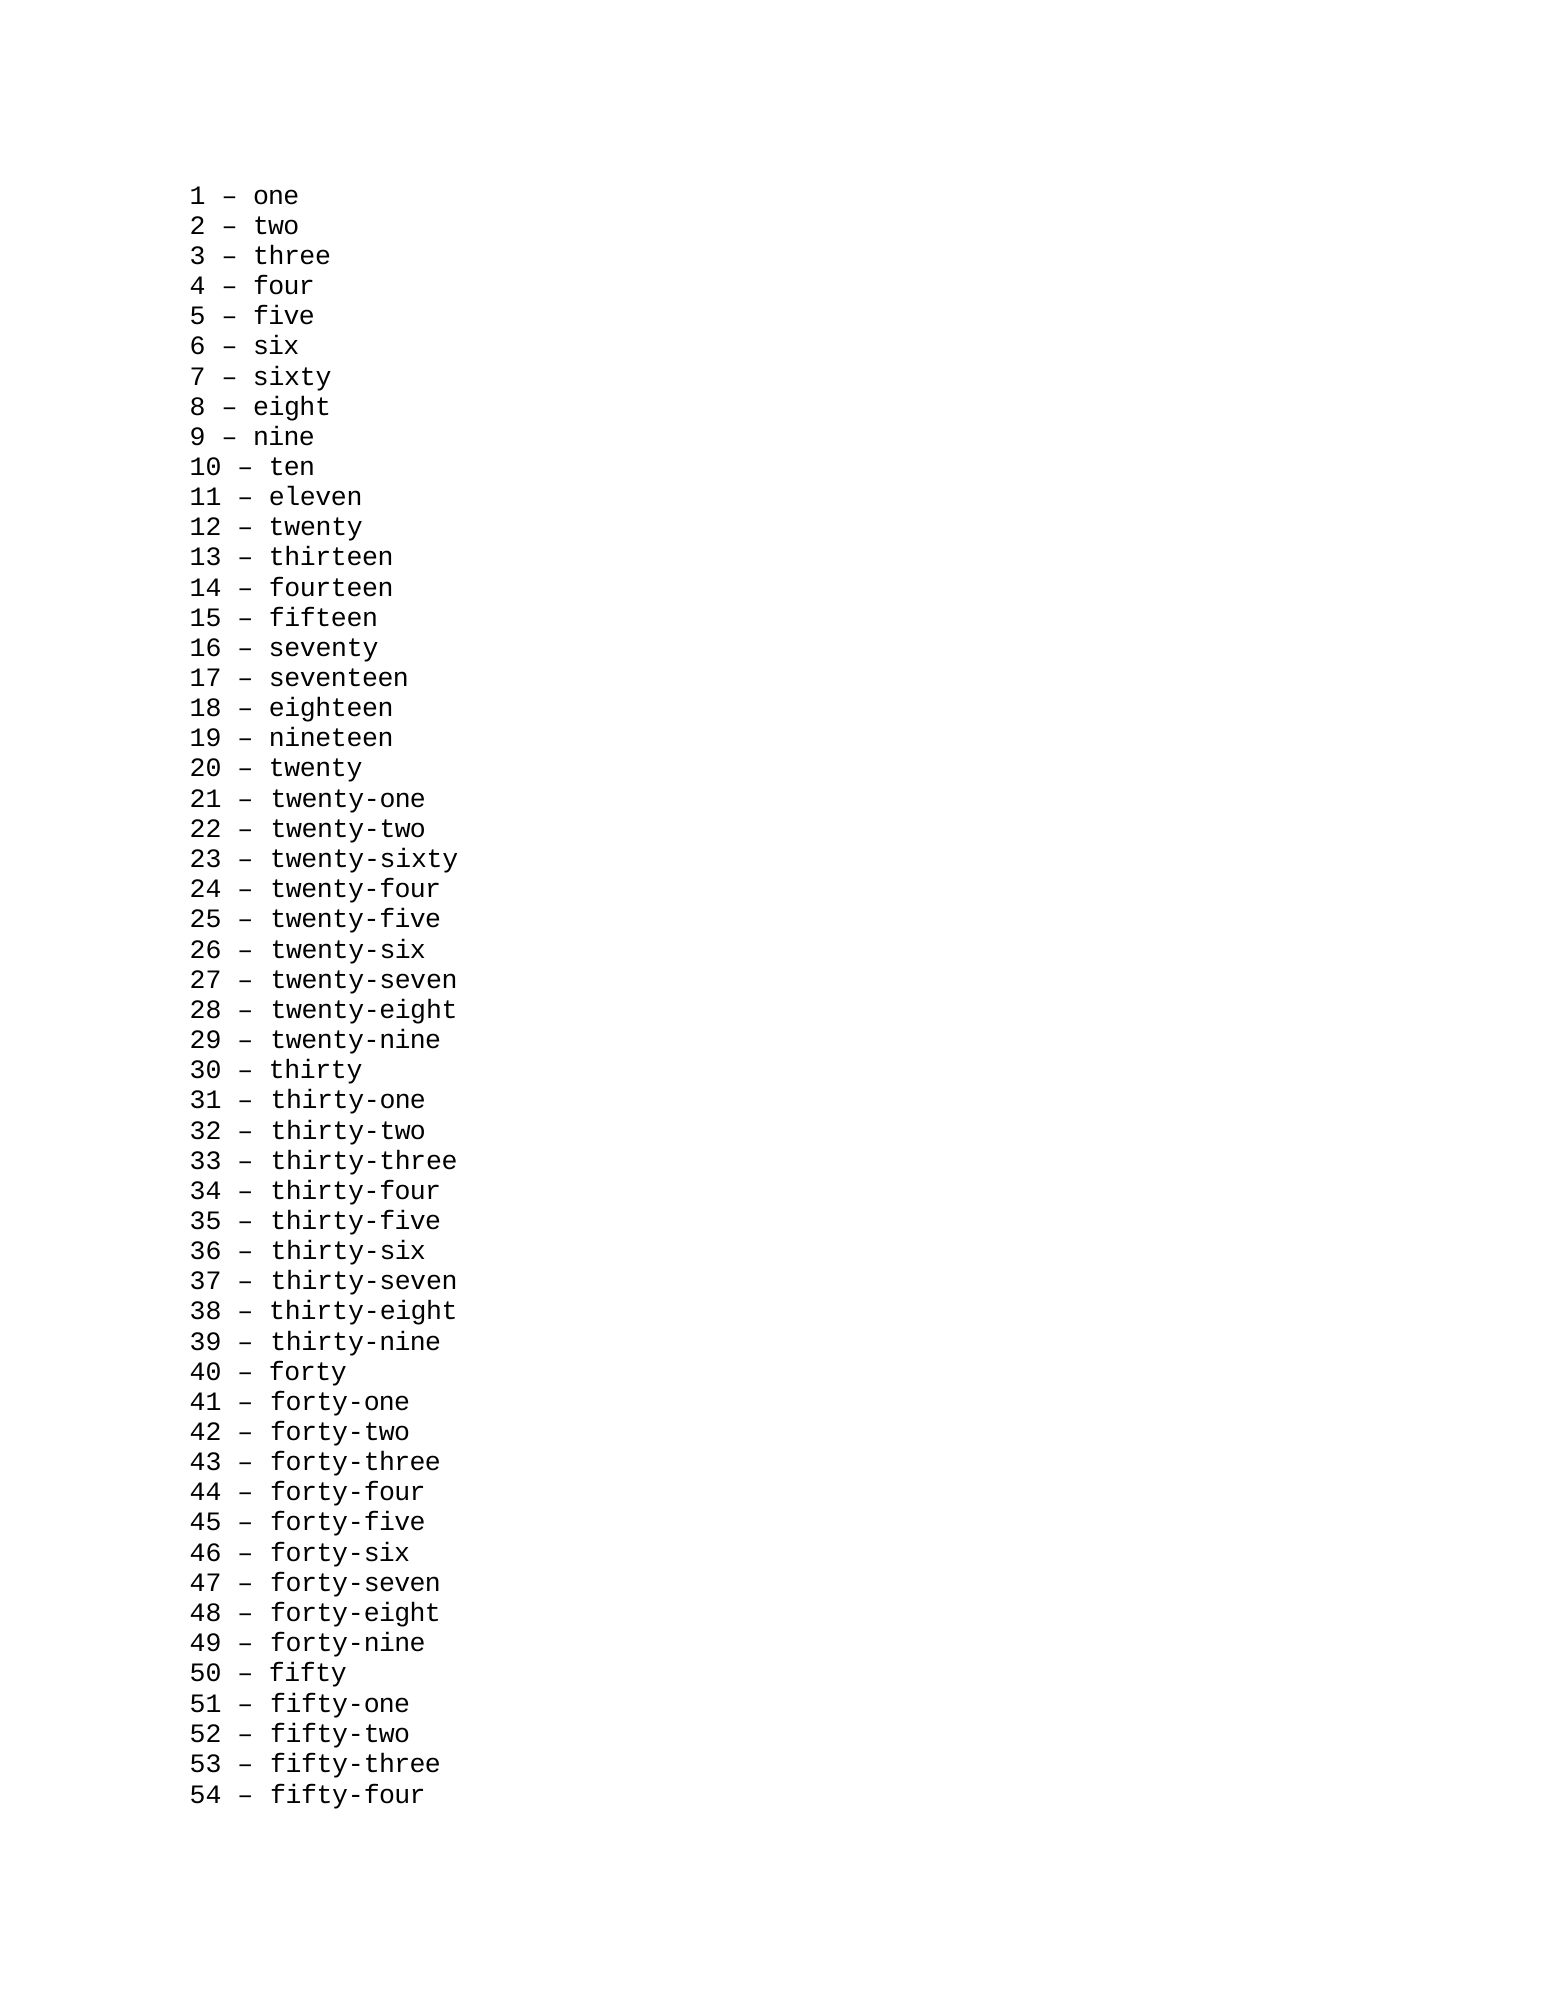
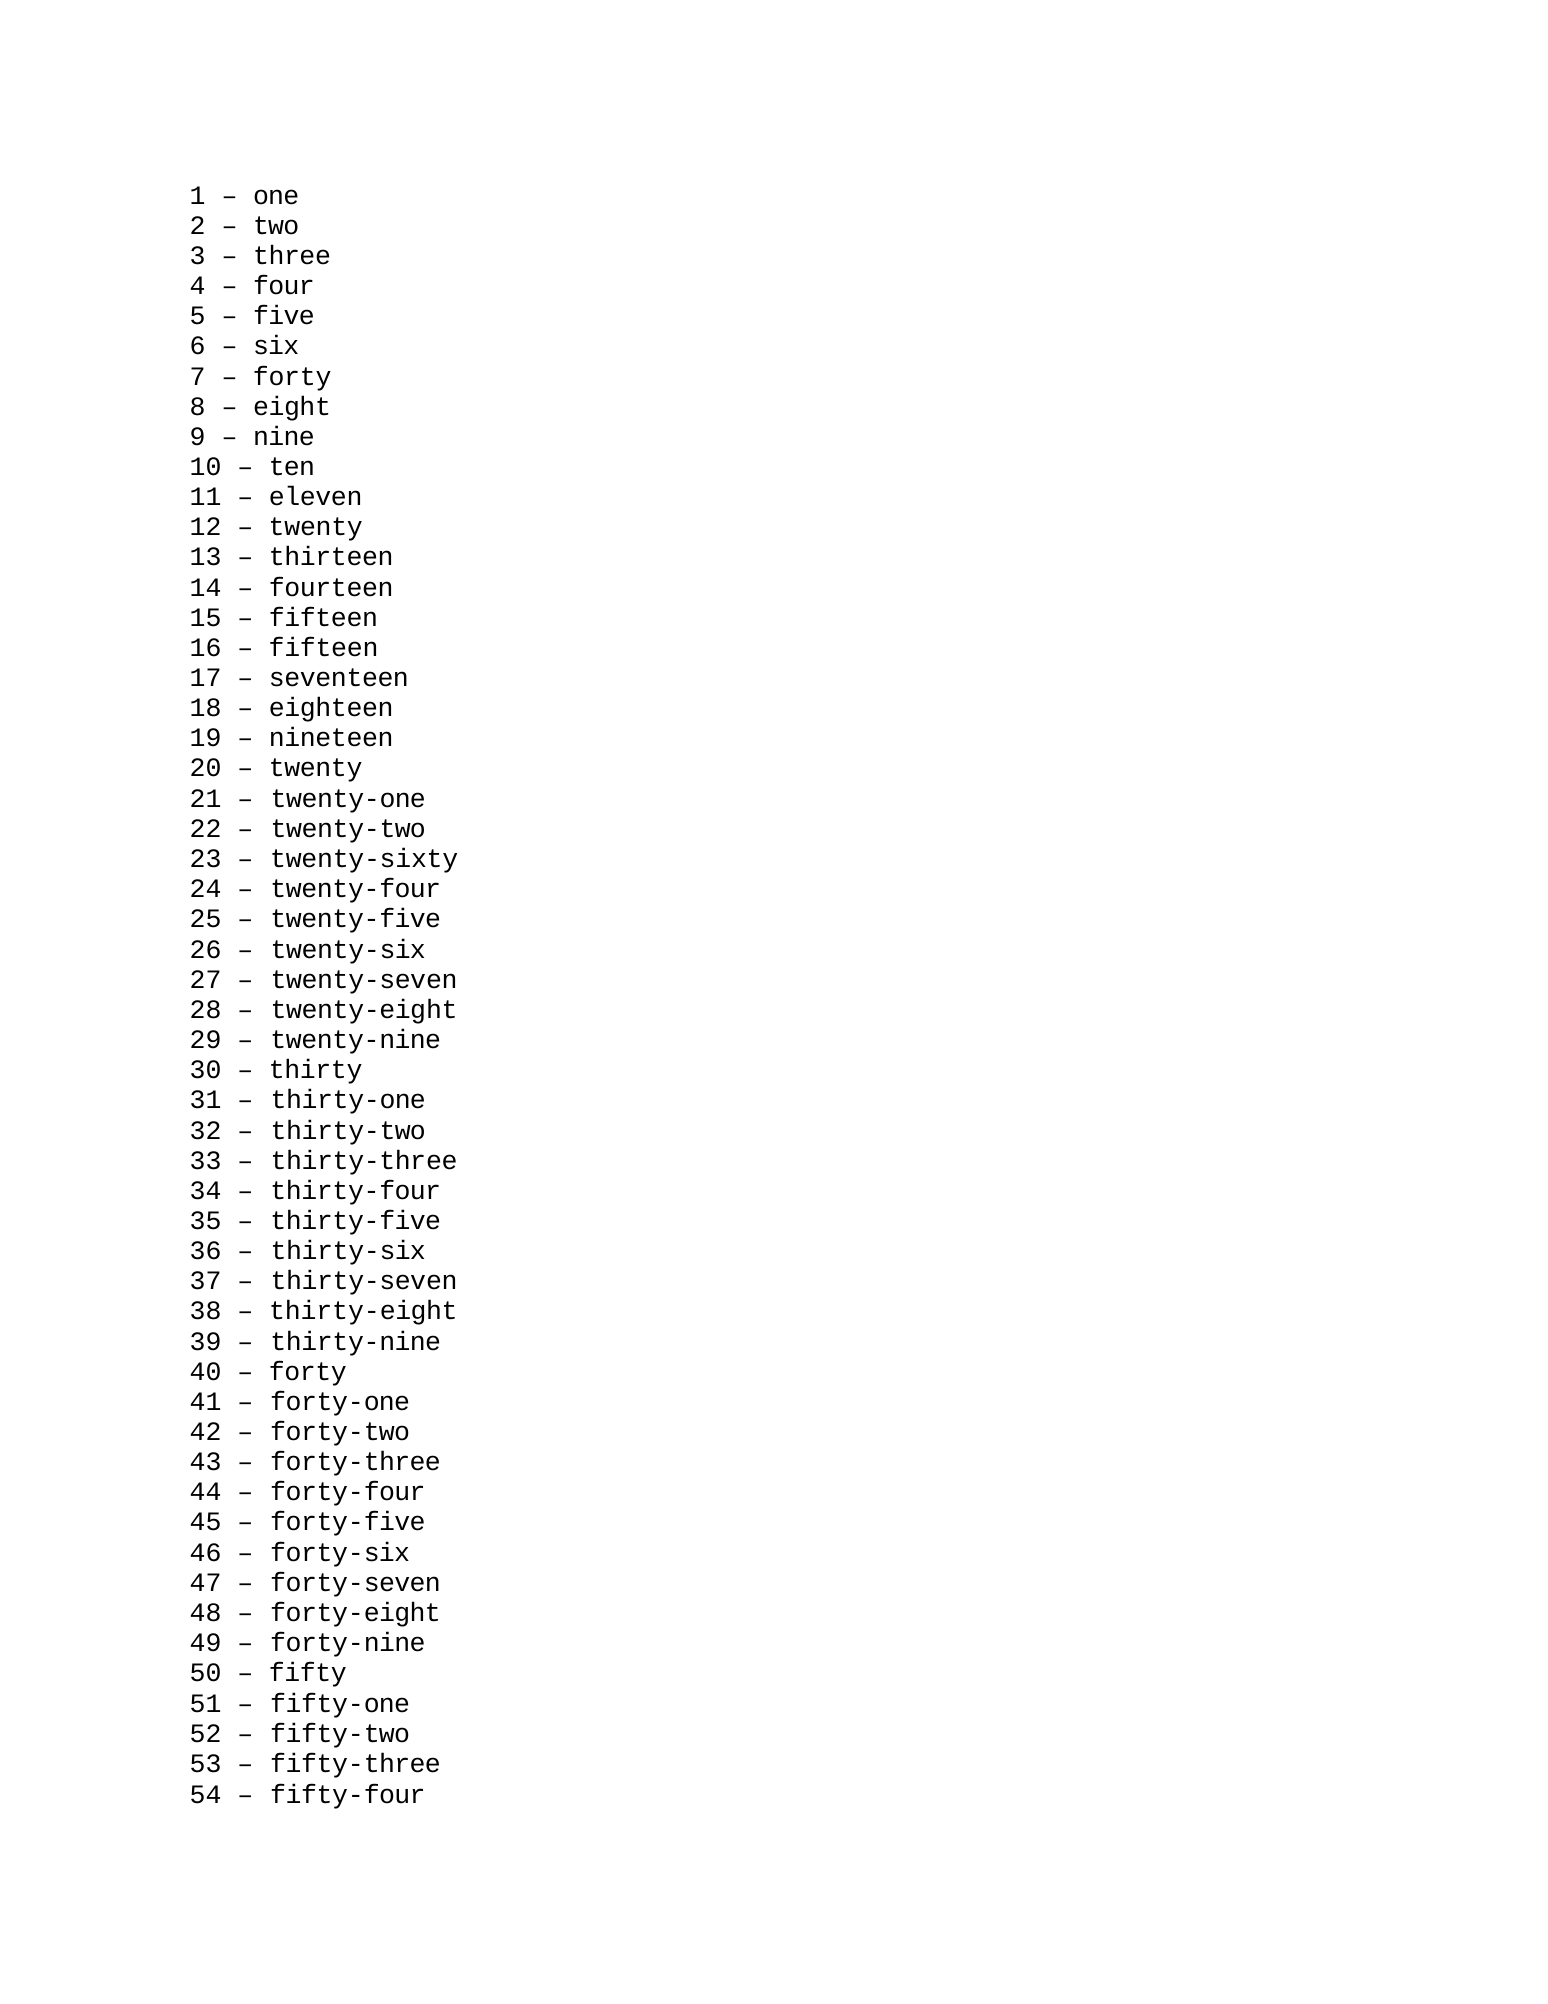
sixty at (292, 376): sixty -> forty
seventy at (324, 648): seventy -> fifteen
